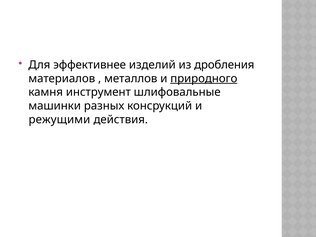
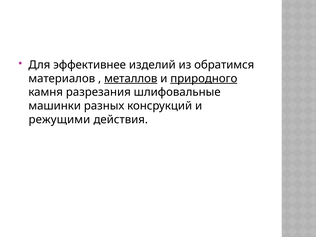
дробления: дробления -> обратимся
металлов underline: none -> present
инструмент: инструмент -> разрезания
